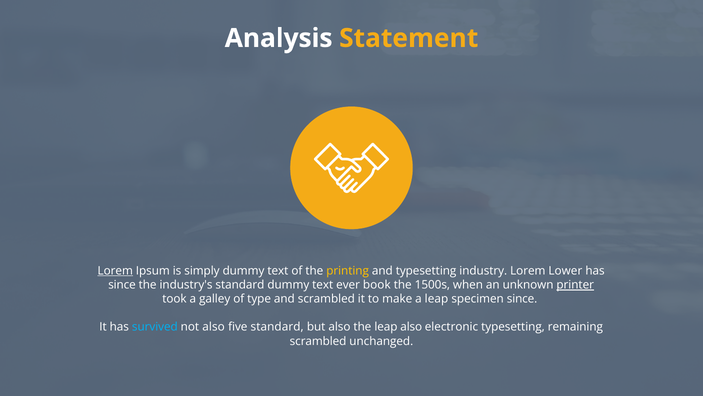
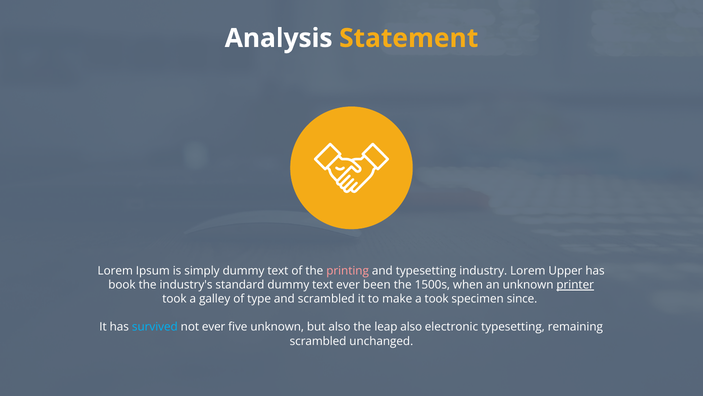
Lorem at (115, 270) underline: present -> none
printing colour: yellow -> pink
Lower: Lower -> Upper
since at (122, 285): since -> book
book: book -> been
a leap: leap -> took
not also: also -> ever
five standard: standard -> unknown
